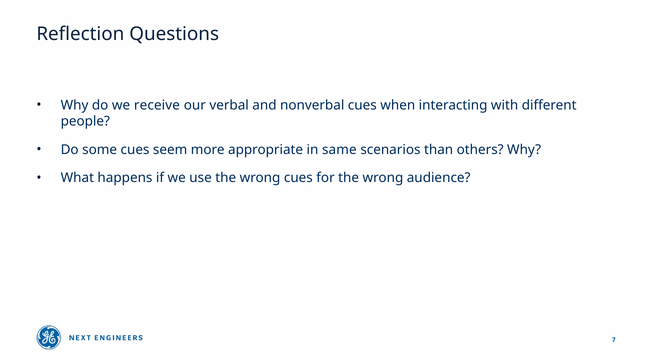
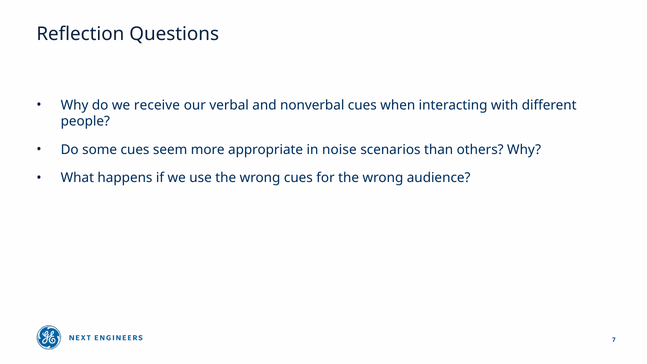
same: same -> noise
